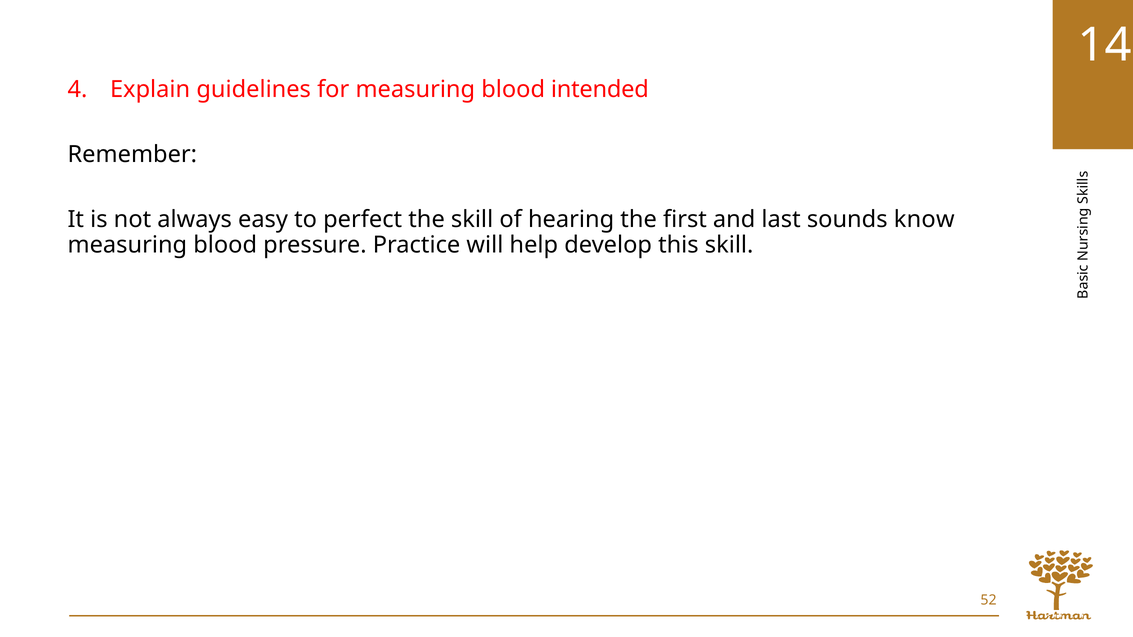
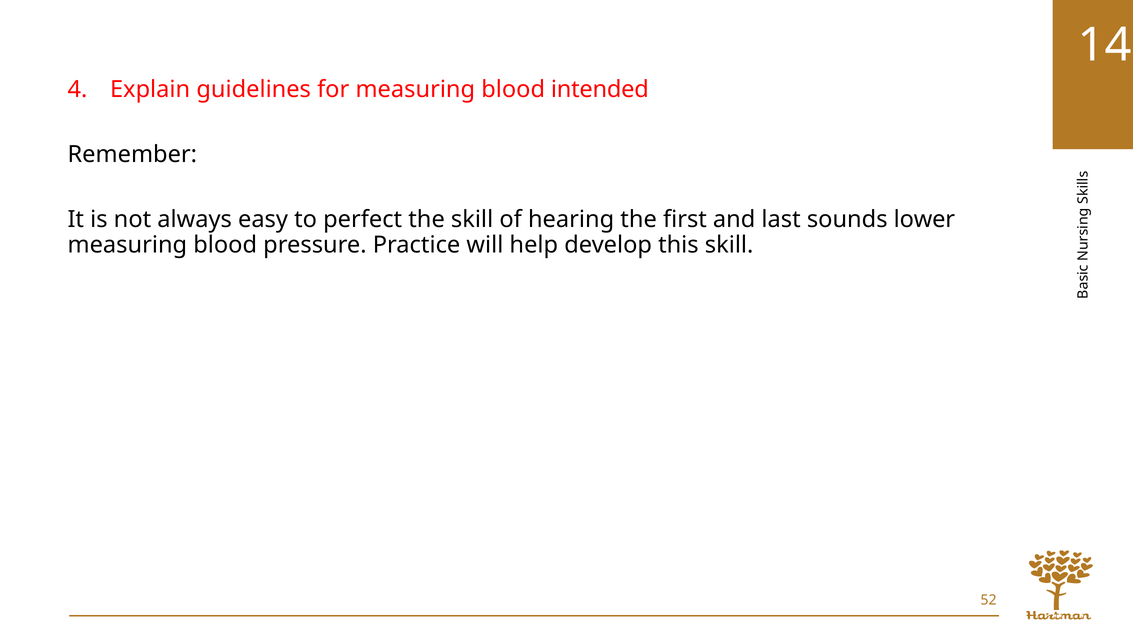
know: know -> lower
